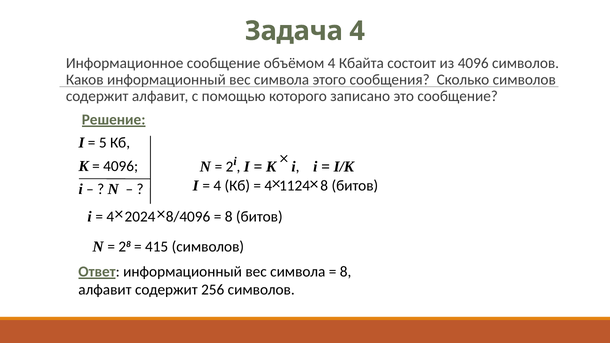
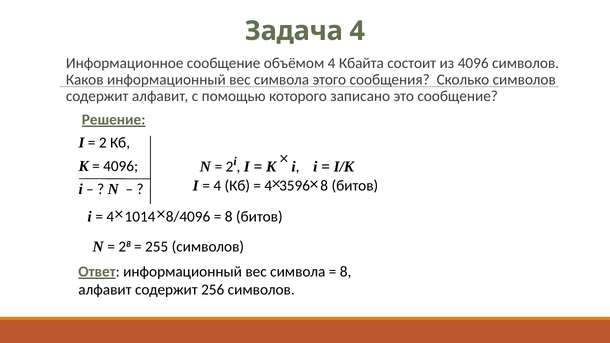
5 at (103, 143): 5 -> 2
1124: 1124 -> 3596
2024: 2024 -> 1014
415: 415 -> 255
